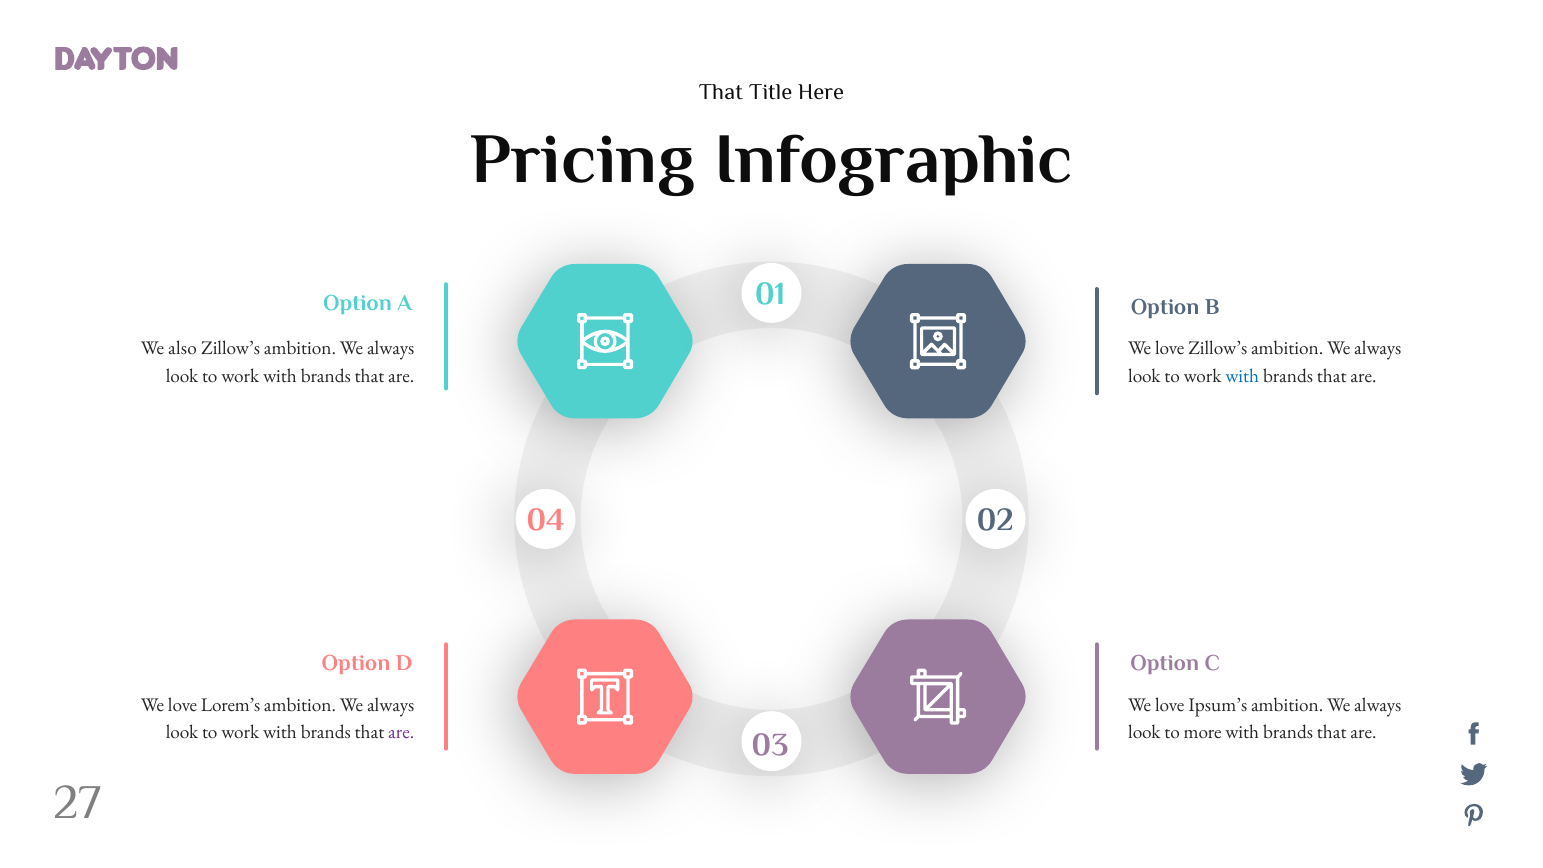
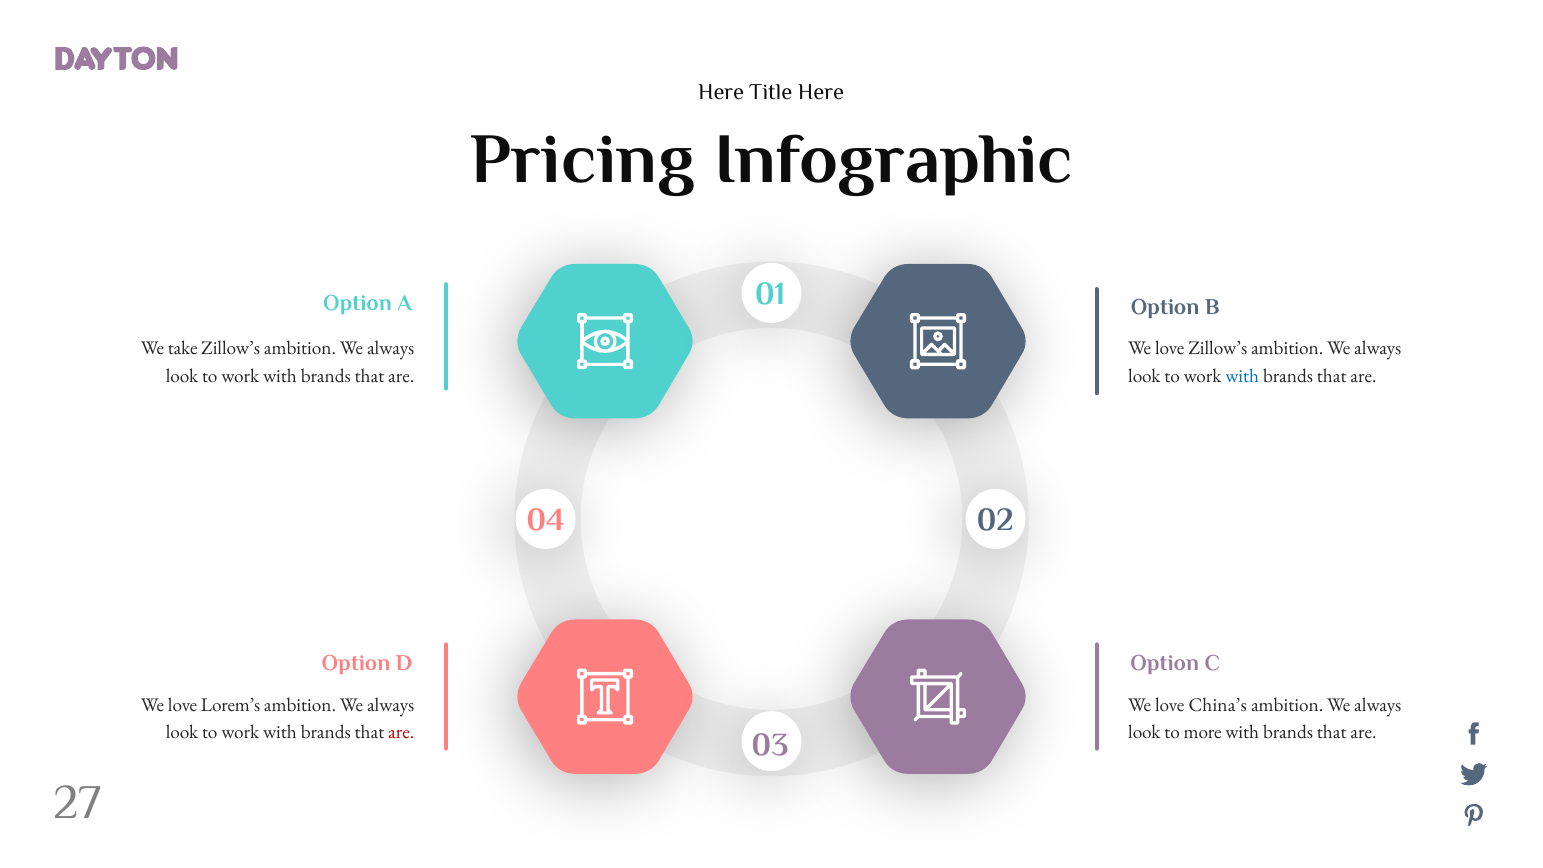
That at (721, 92): That -> Here
also: also -> take
Ipsum’s: Ipsum’s -> China’s
are at (401, 733) colour: purple -> red
